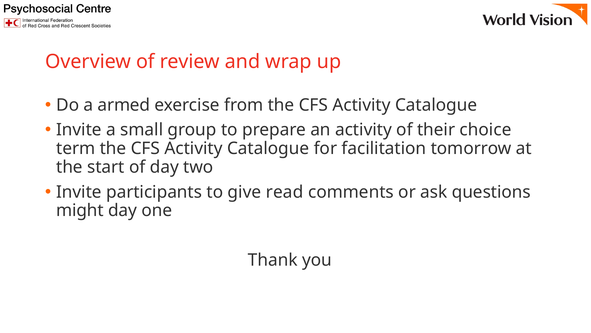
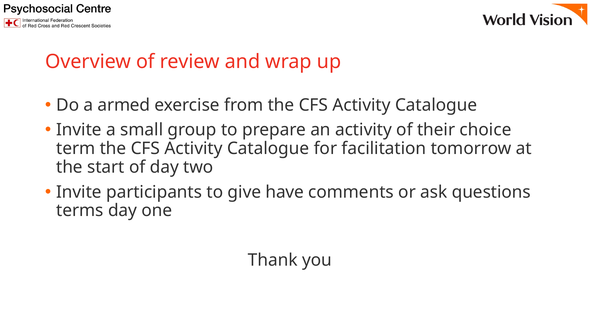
read: read -> have
might: might -> terms
